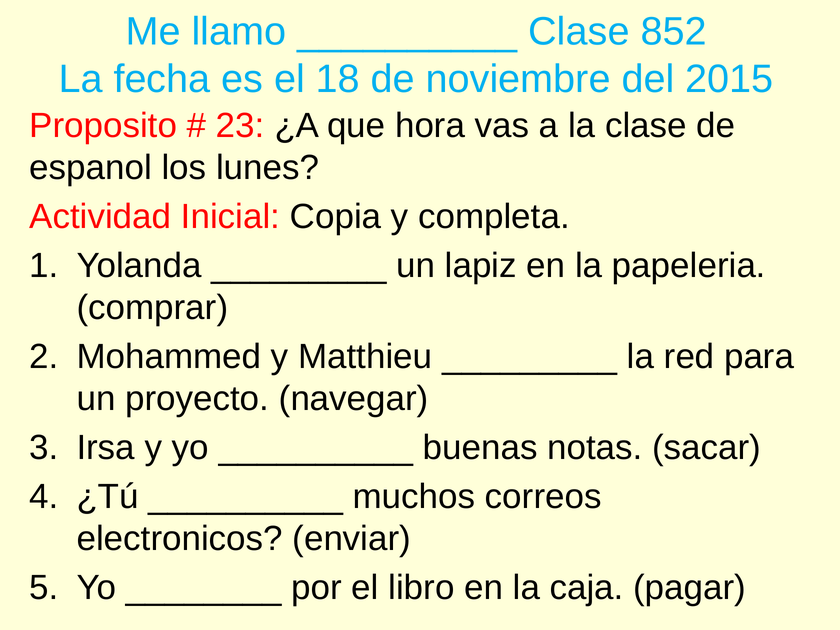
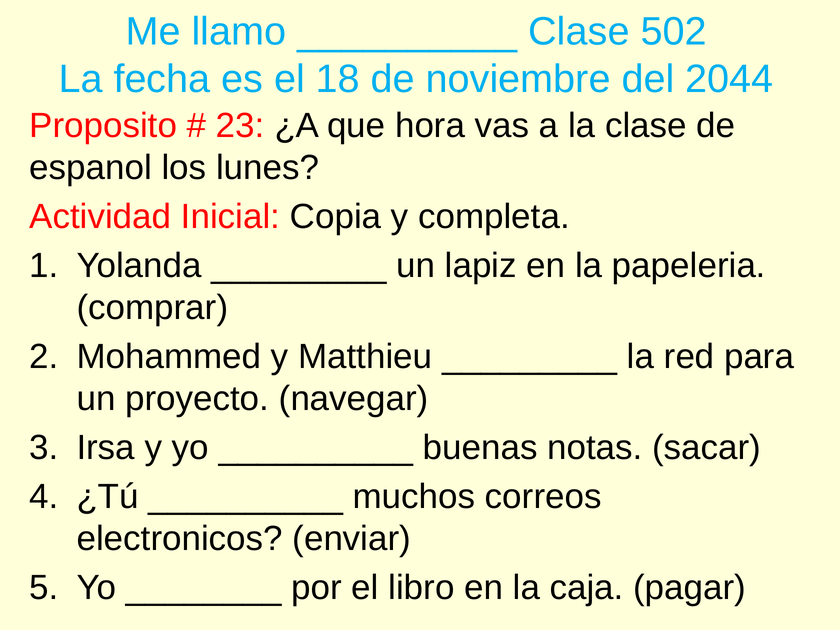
852: 852 -> 502
2015: 2015 -> 2044
